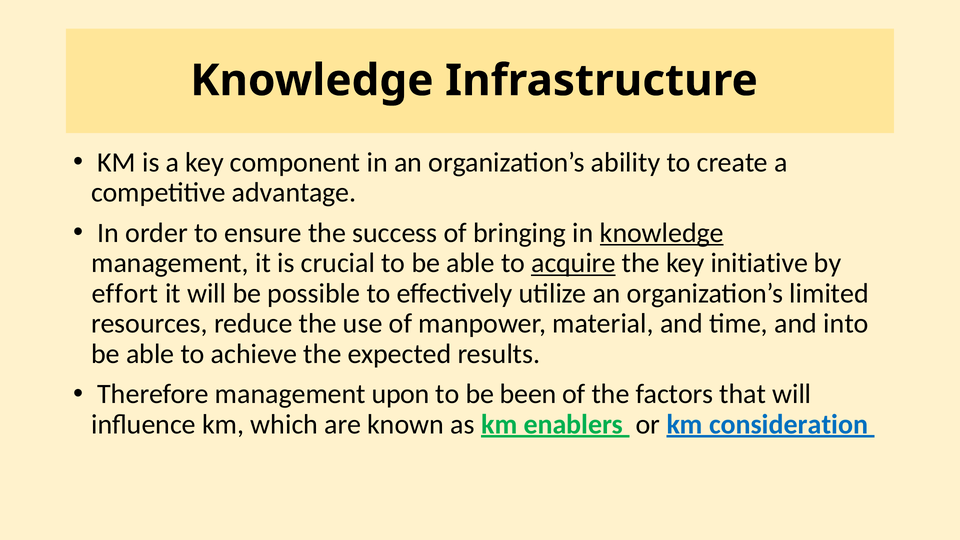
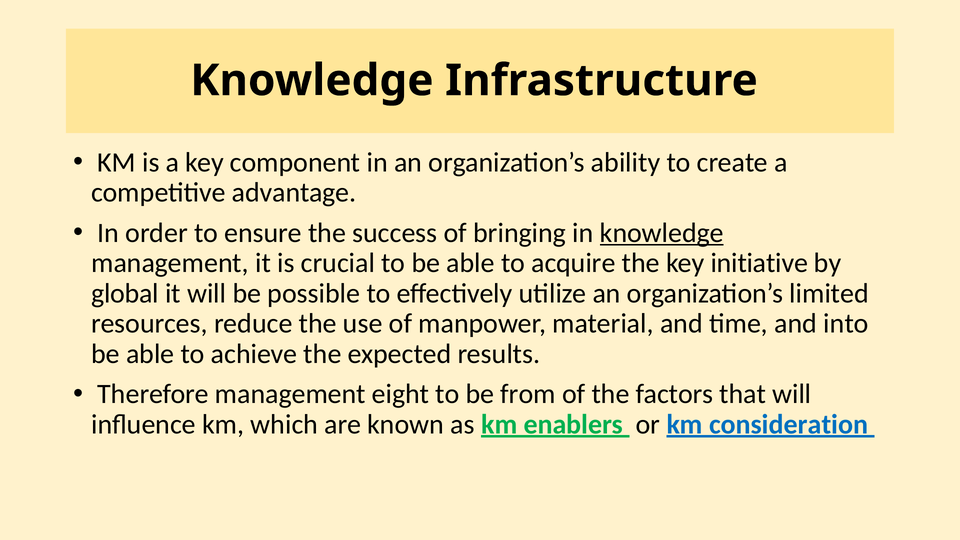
acquire underline: present -> none
effort: effort -> global
upon: upon -> eight
been: been -> from
